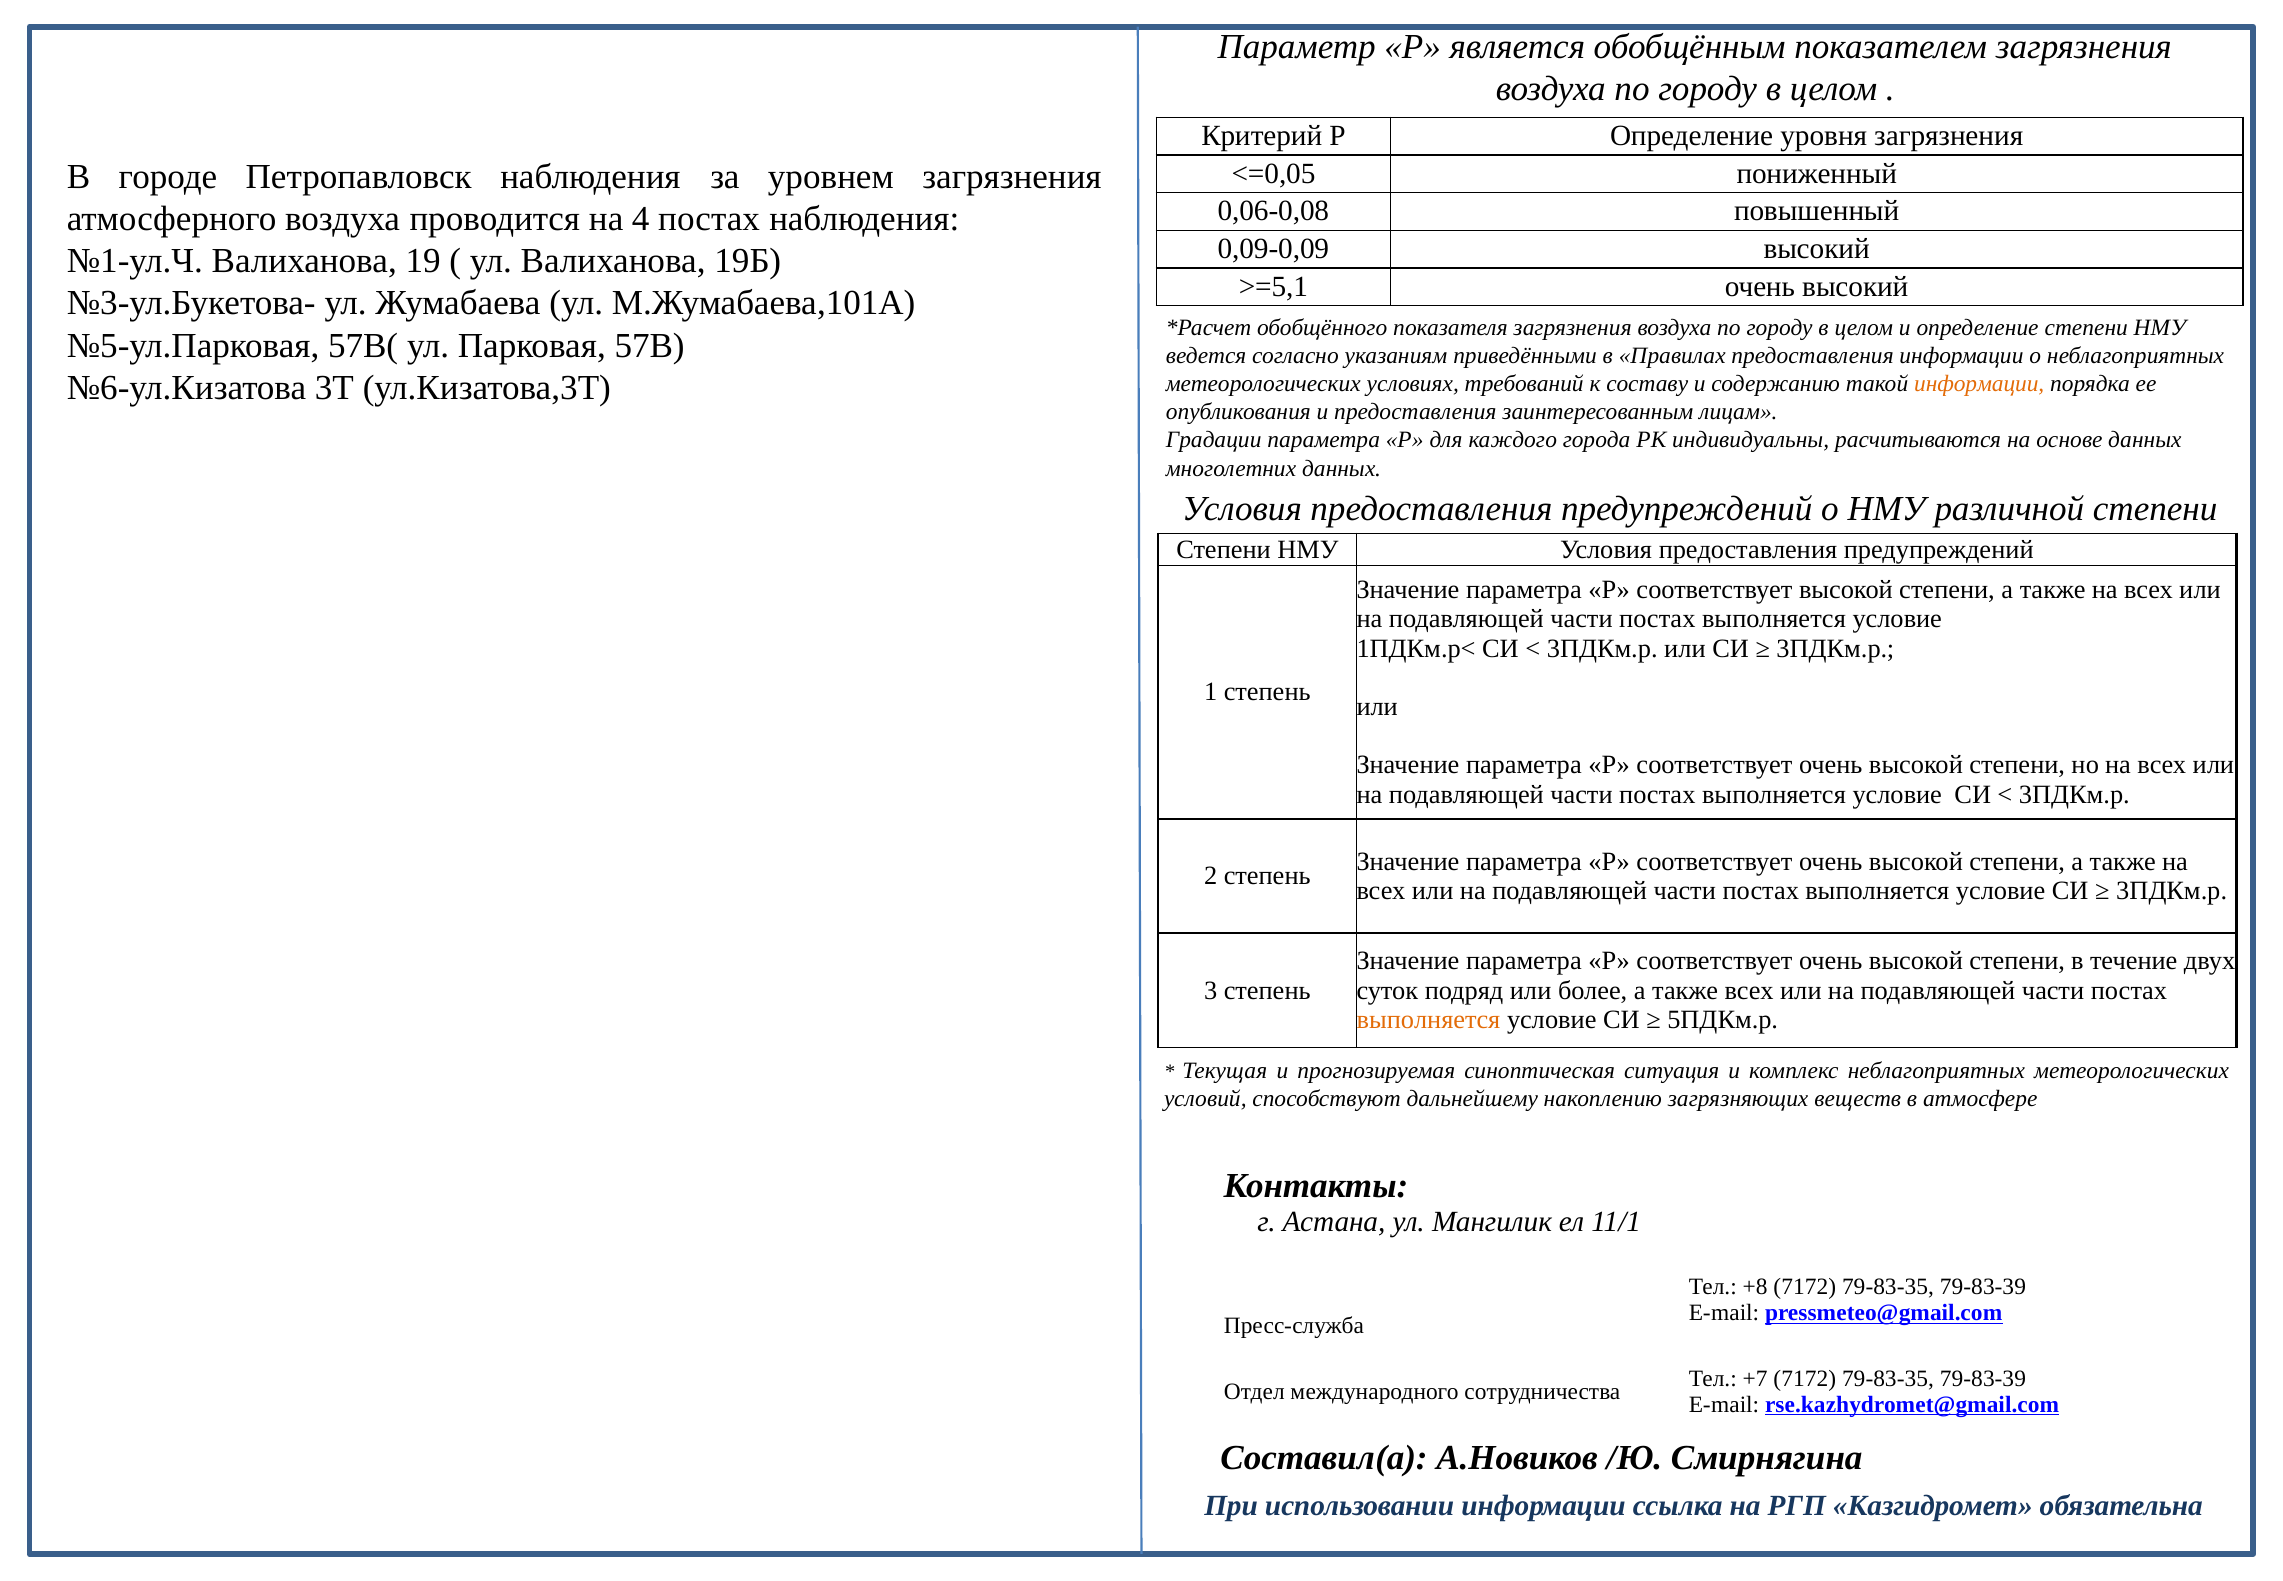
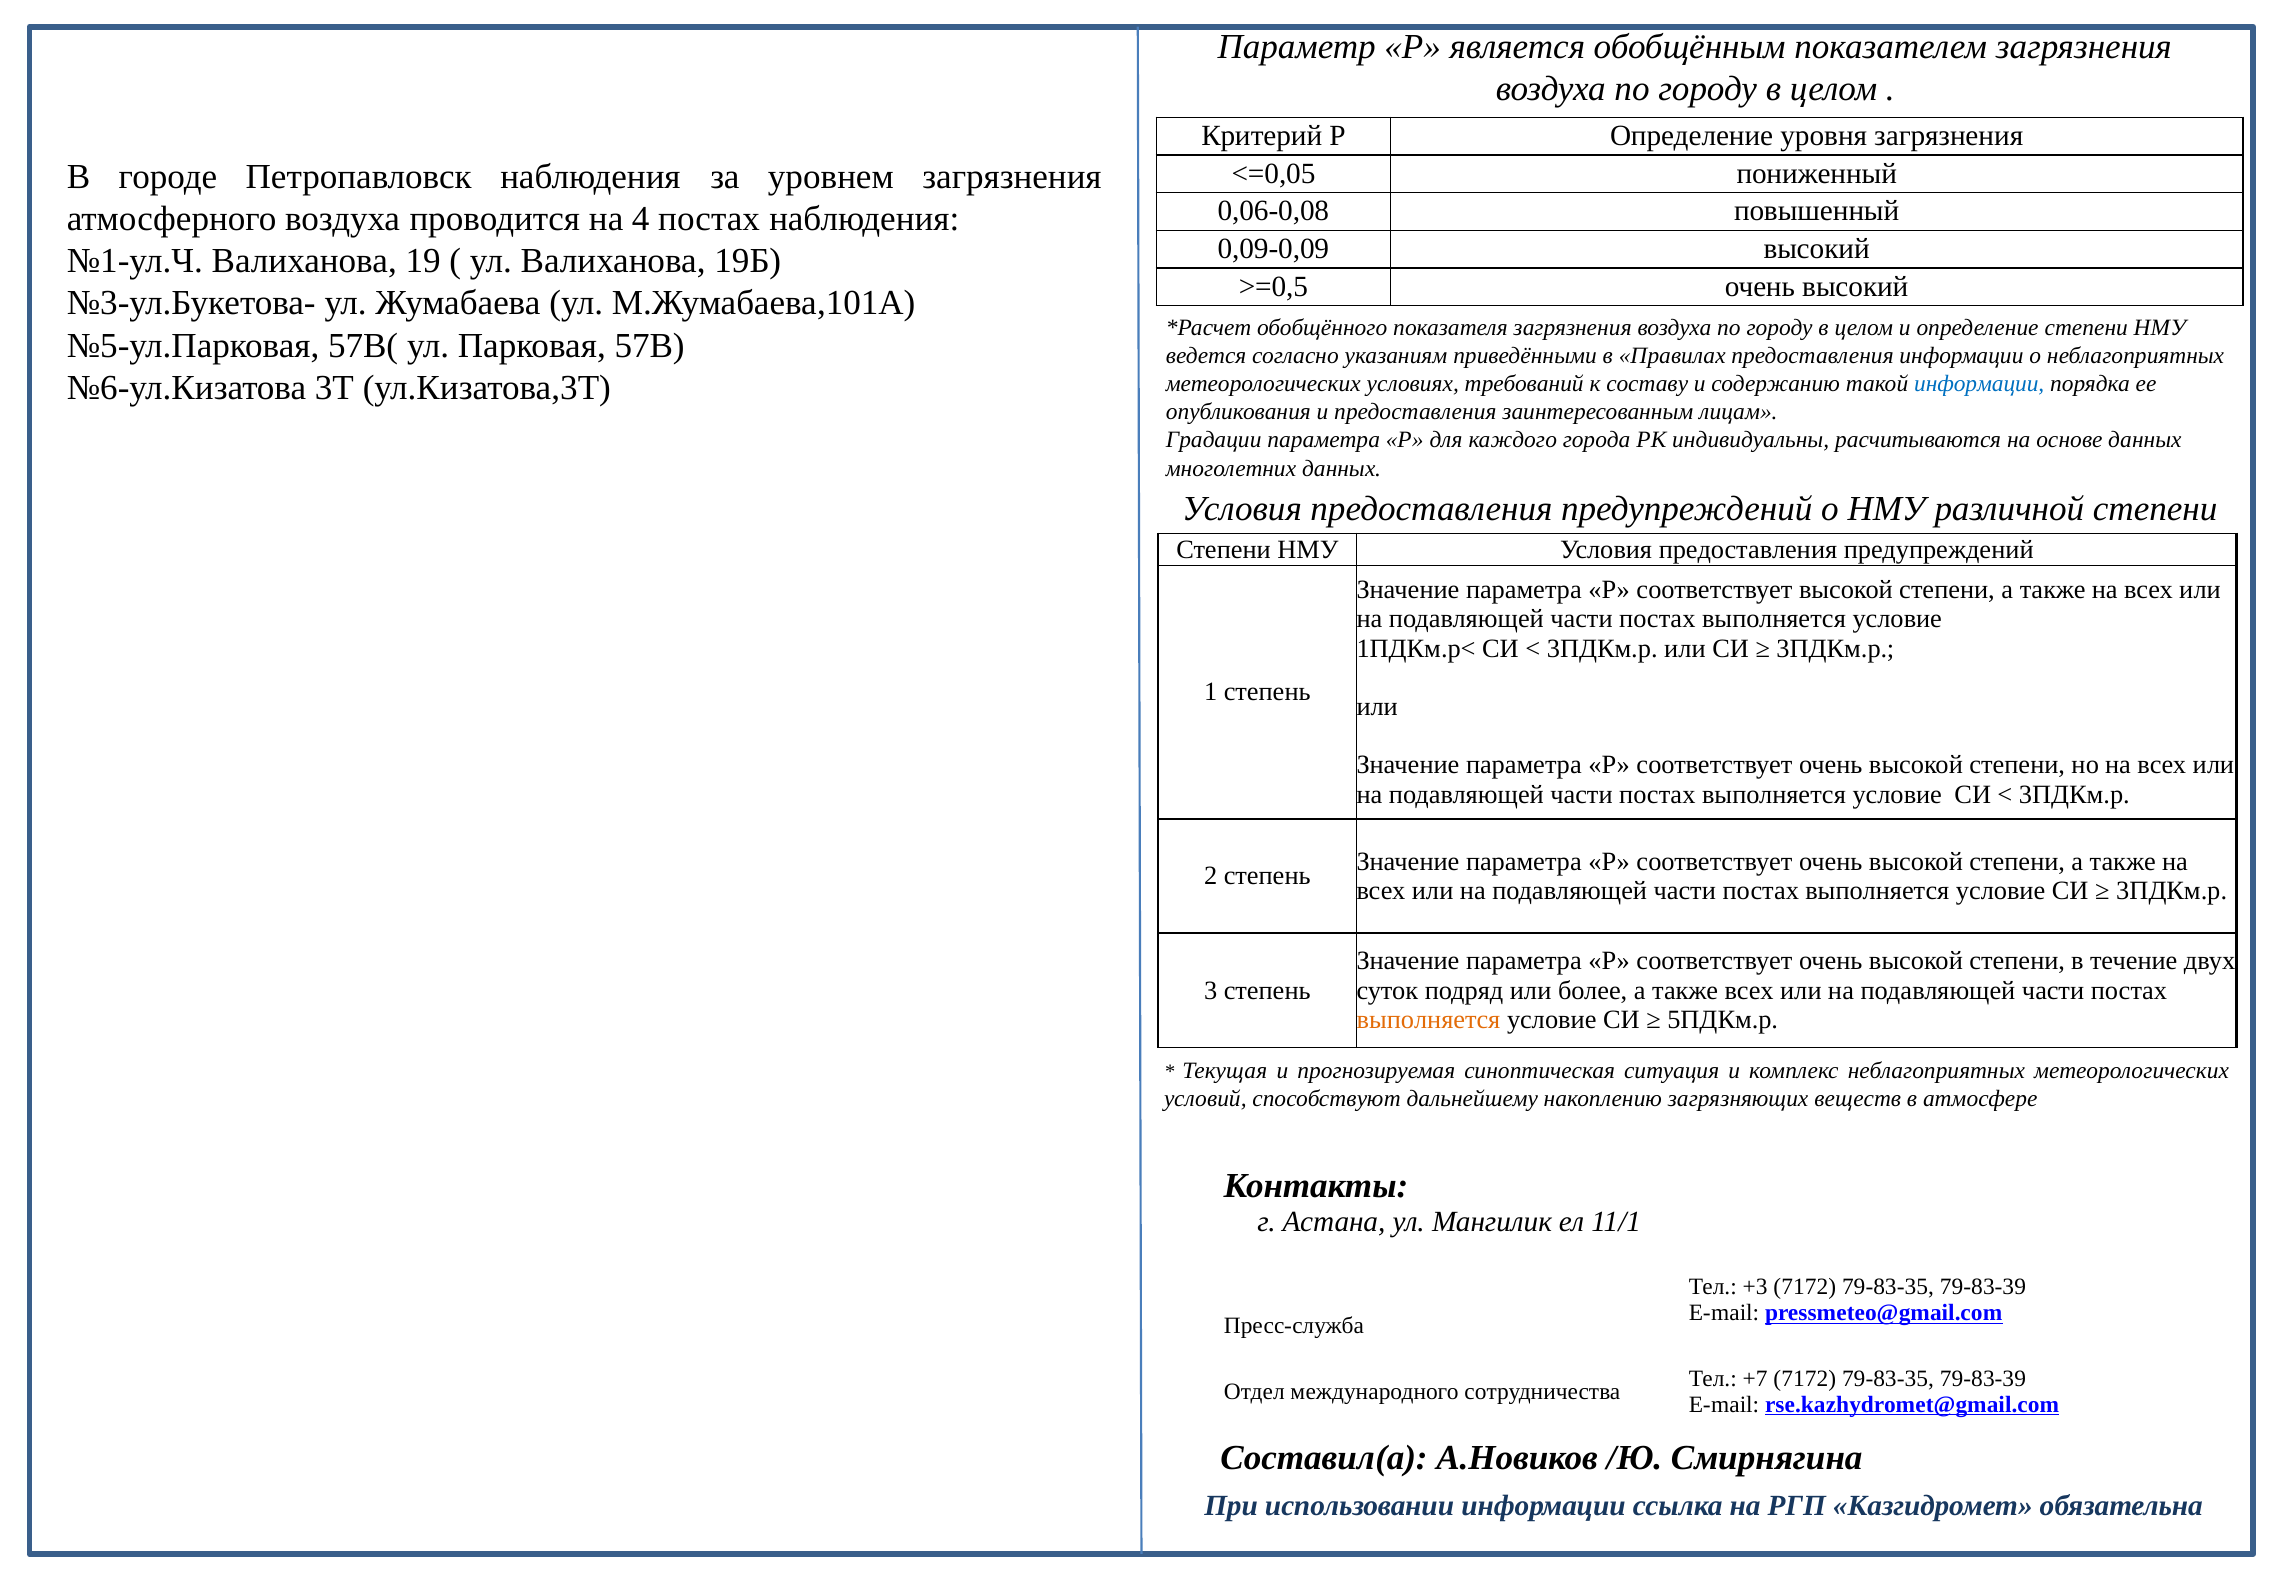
>=5,1: >=5,1 -> >=0,5
информации at (1979, 384) colour: orange -> blue
+8: +8 -> +3
